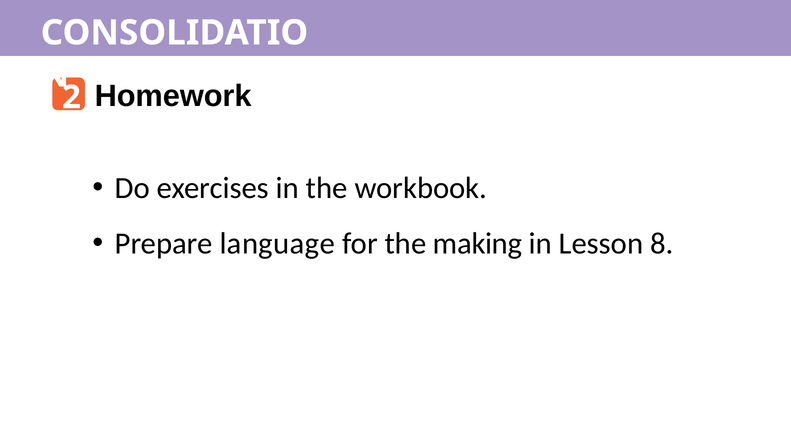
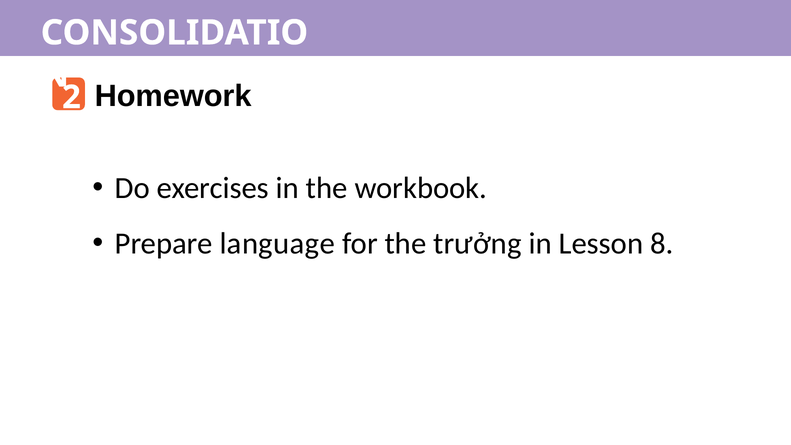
making: making -> trưởng
